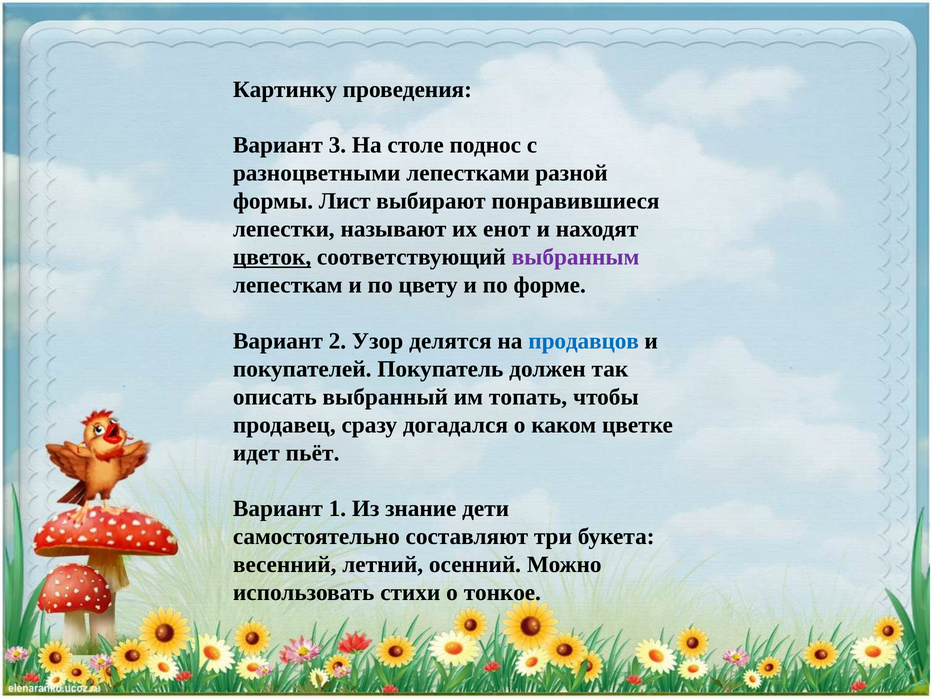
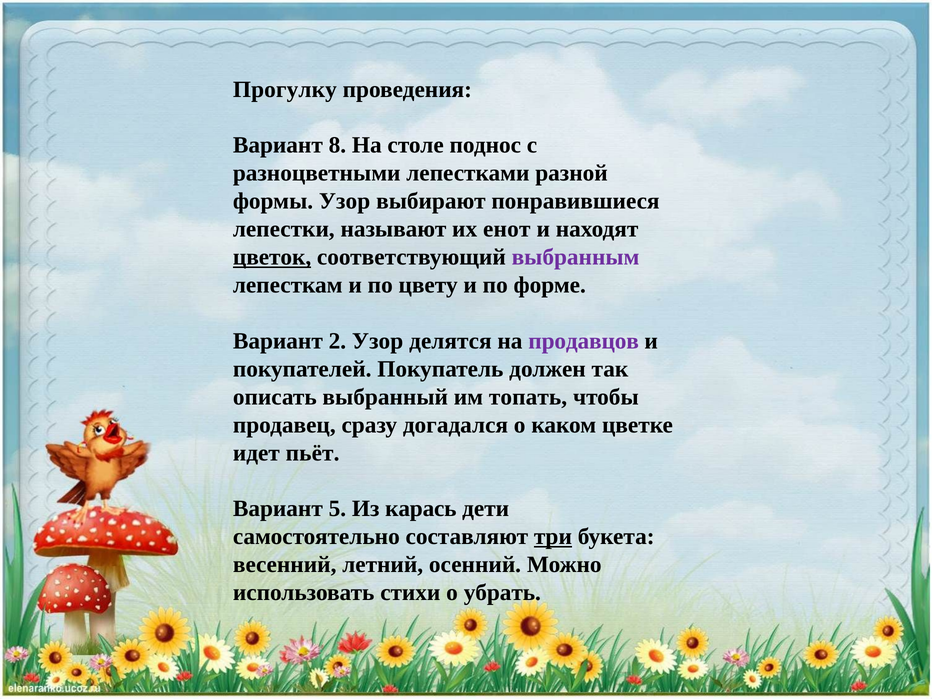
Картинку: Картинку -> Прогулку
3: 3 -> 8
формы Лист: Лист -> Узор
продавцов colour: blue -> purple
1: 1 -> 5
знание: знание -> карась
три underline: none -> present
тонкое: тонкое -> убрать
